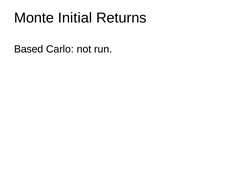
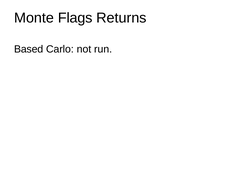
Initial: Initial -> Flags
